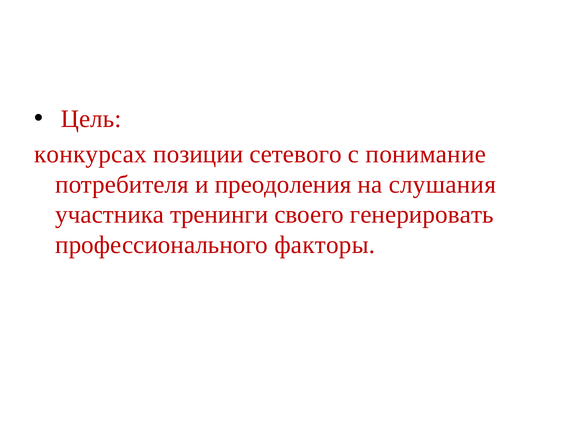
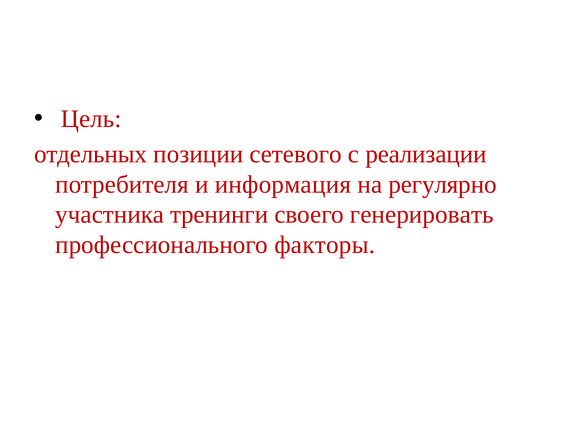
конкурсах: конкурсах -> отдельных
понимание: понимание -> реализации
преодоления: преодоления -> информация
слушания: слушания -> регулярно
